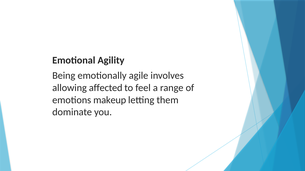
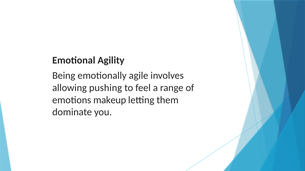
affected: affected -> pushing
